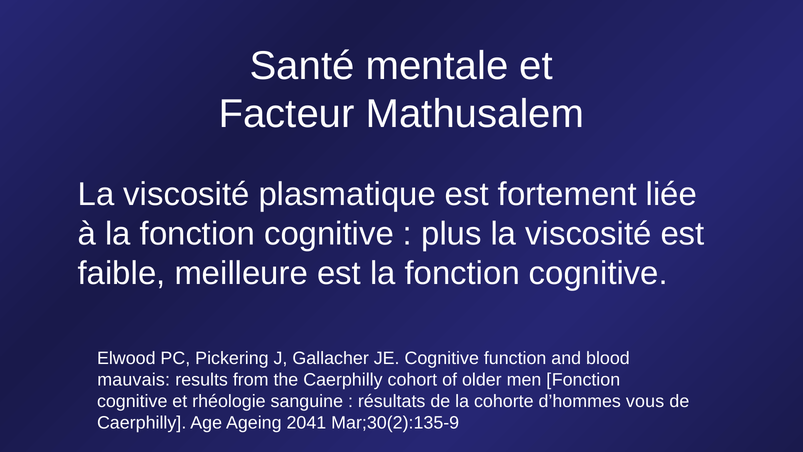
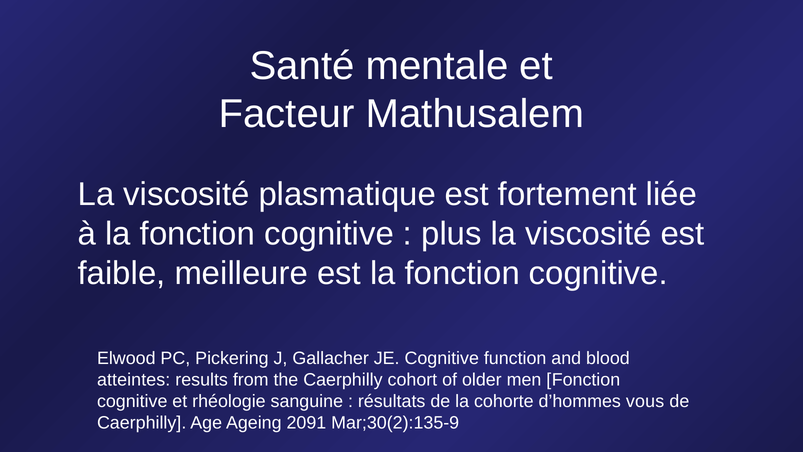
mauvais: mauvais -> atteintes
2041: 2041 -> 2091
